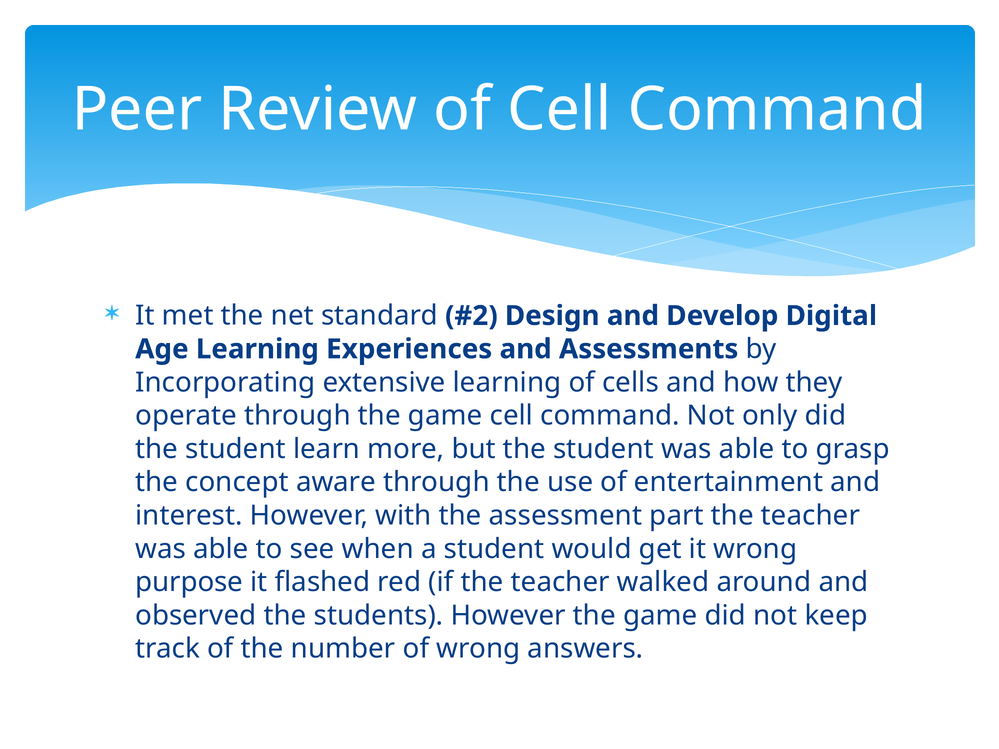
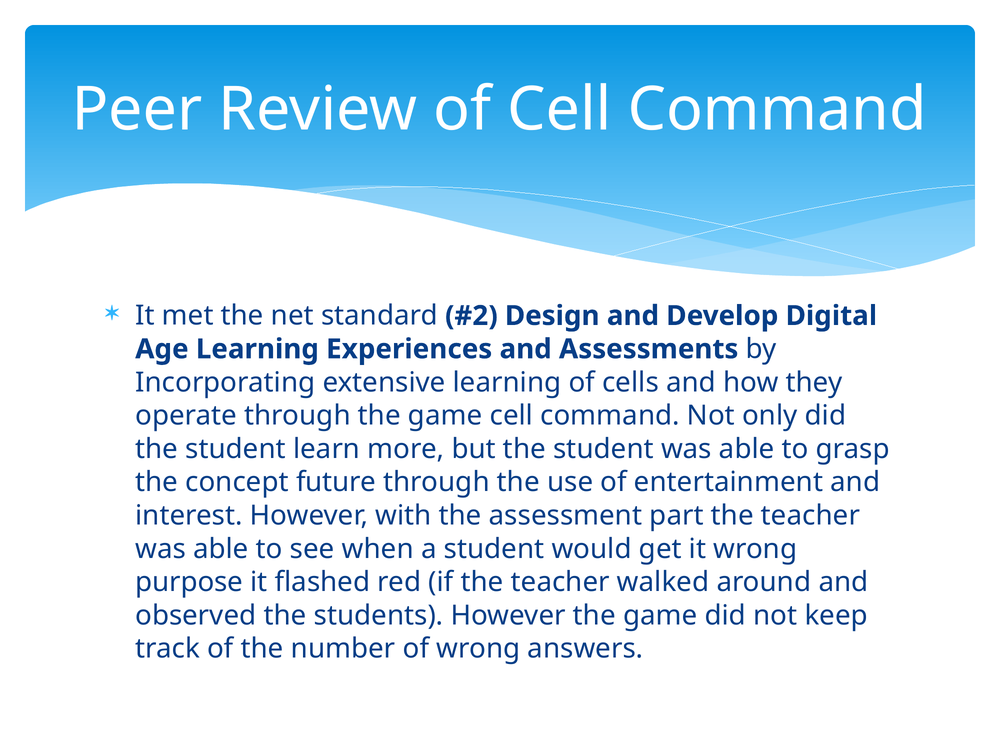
aware: aware -> future
